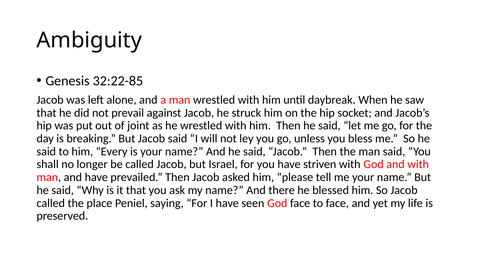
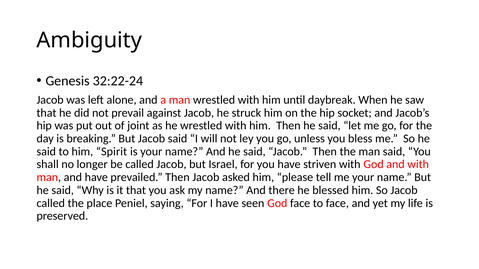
32:22-85: 32:22-85 -> 32:22-24
Every: Every -> Spirit
